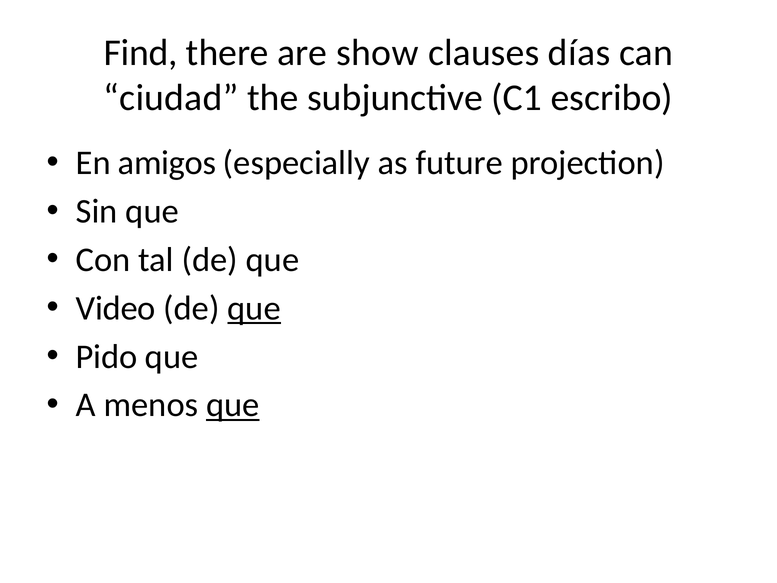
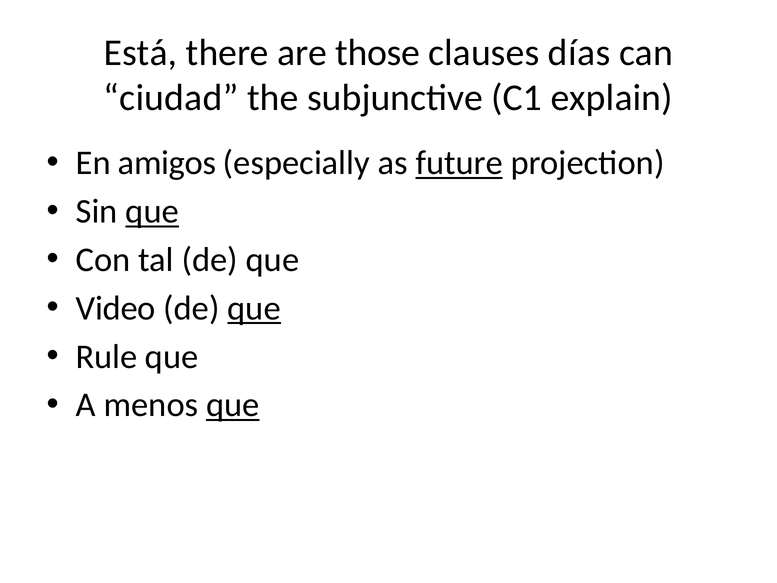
Find: Find -> Está
show: show -> those
escribo: escribo -> explain
future underline: none -> present
que at (152, 211) underline: none -> present
Pido: Pido -> Rule
